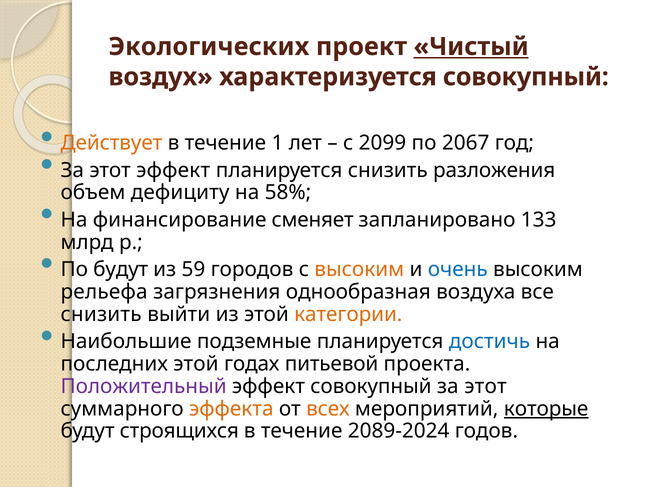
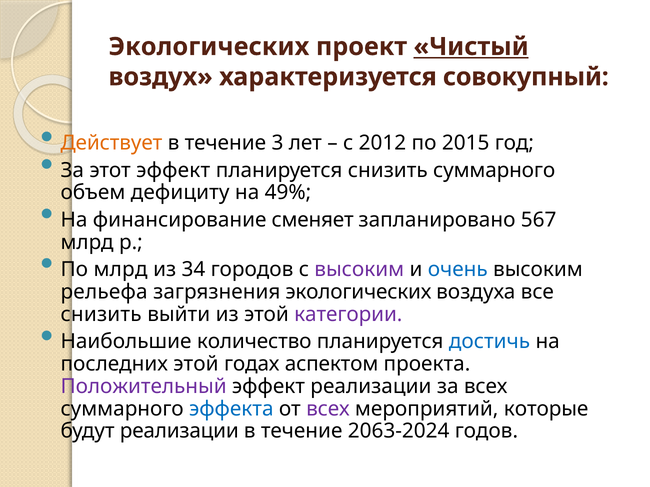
1: 1 -> 3
2099: 2099 -> 2012
2067: 2067 -> 2015
снизить разложения: разложения -> суммарного
58%: 58% -> 49%
133: 133 -> 567
По будут: будут -> млрд
59: 59 -> 34
высоким at (359, 270) colour: orange -> purple
загрязнения однообразная: однообразная -> экологических
категории colour: orange -> purple
подземные: подземные -> количество
питьевой: питьевой -> аспектом
эффект совокупный: совокупный -> реализации
этот at (486, 387): этот -> всех
эффекта colour: orange -> blue
всех at (328, 409) colour: orange -> purple
которые underline: present -> none
будут строящихся: строящихся -> реализации
2089-2024: 2089-2024 -> 2063-2024
